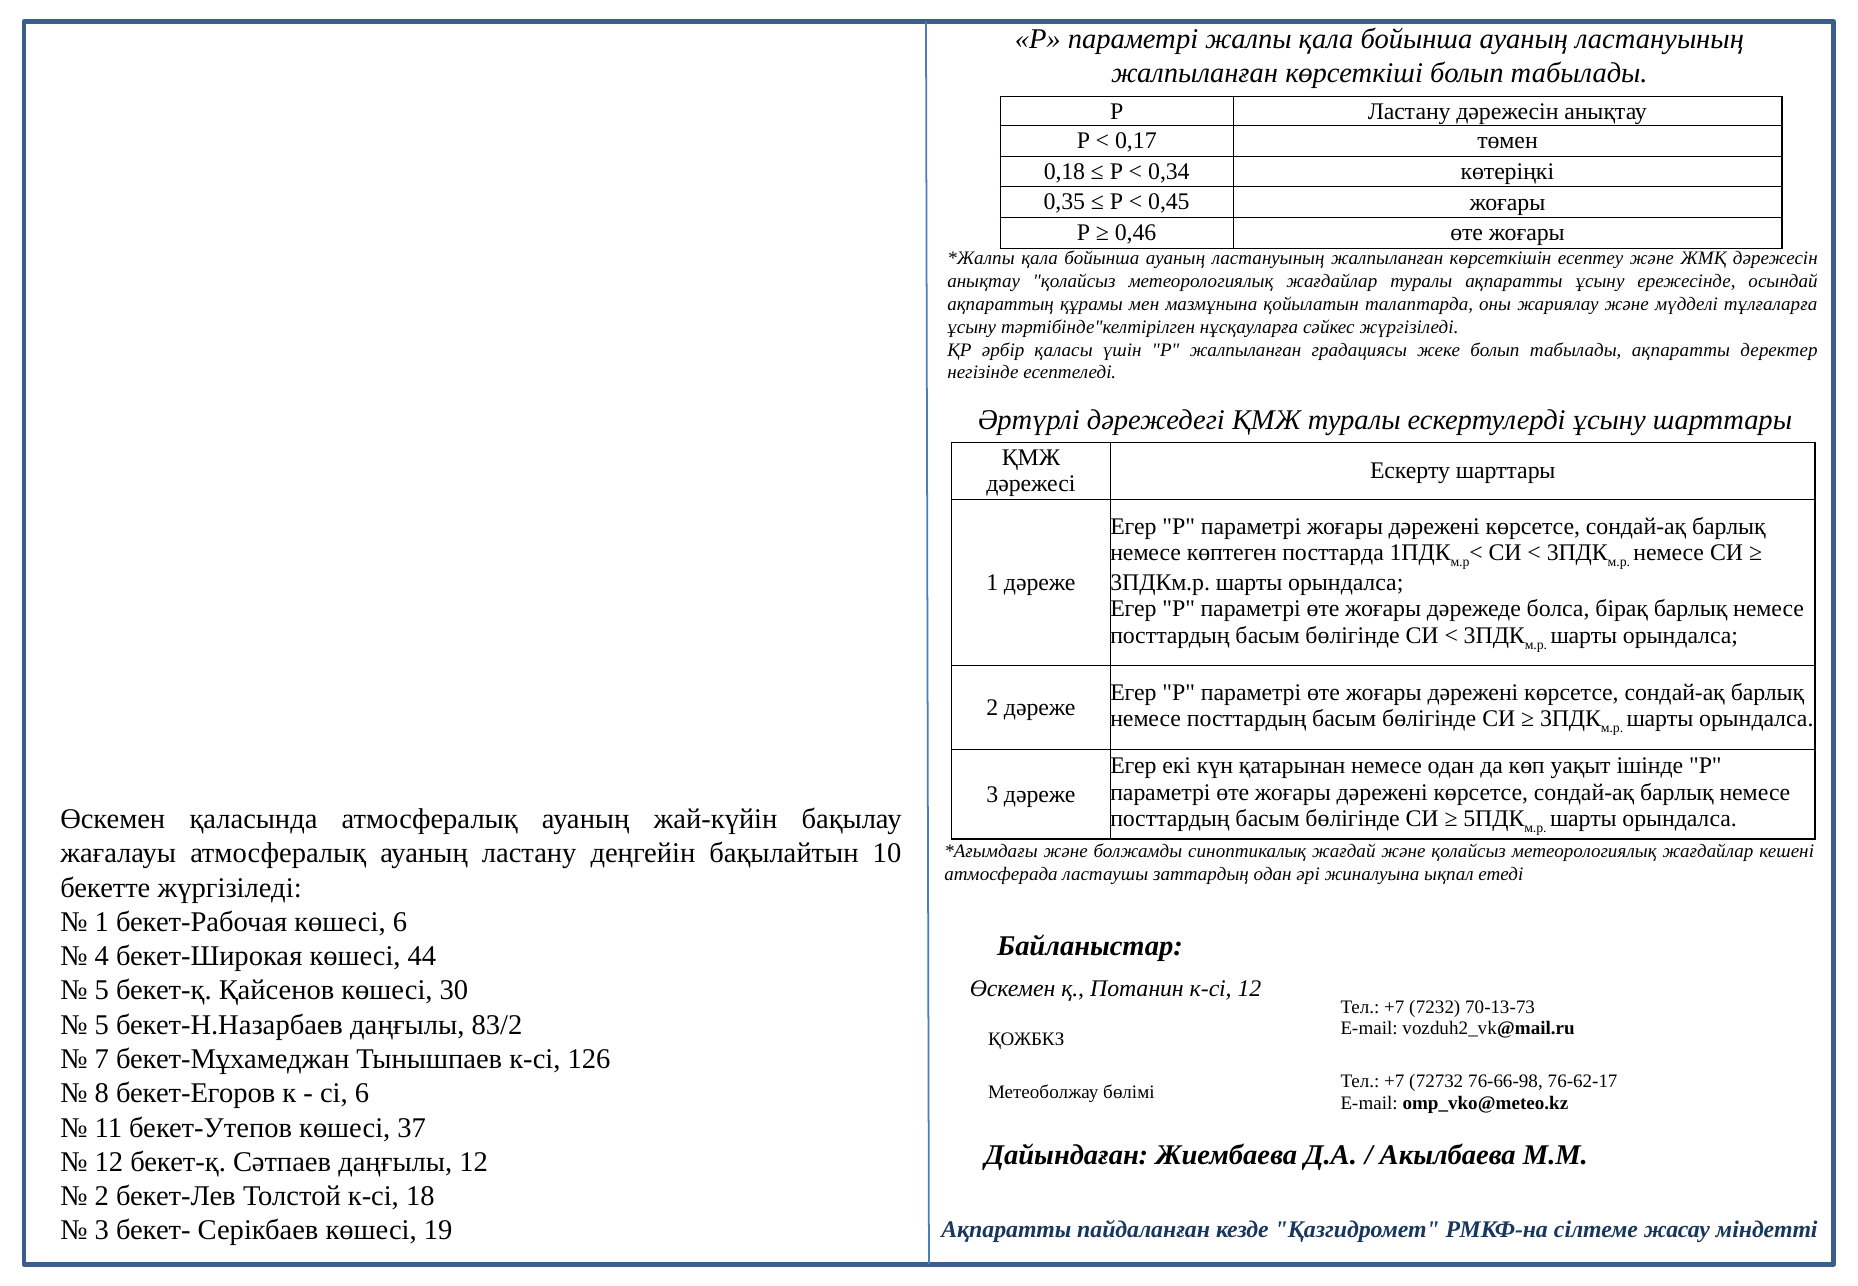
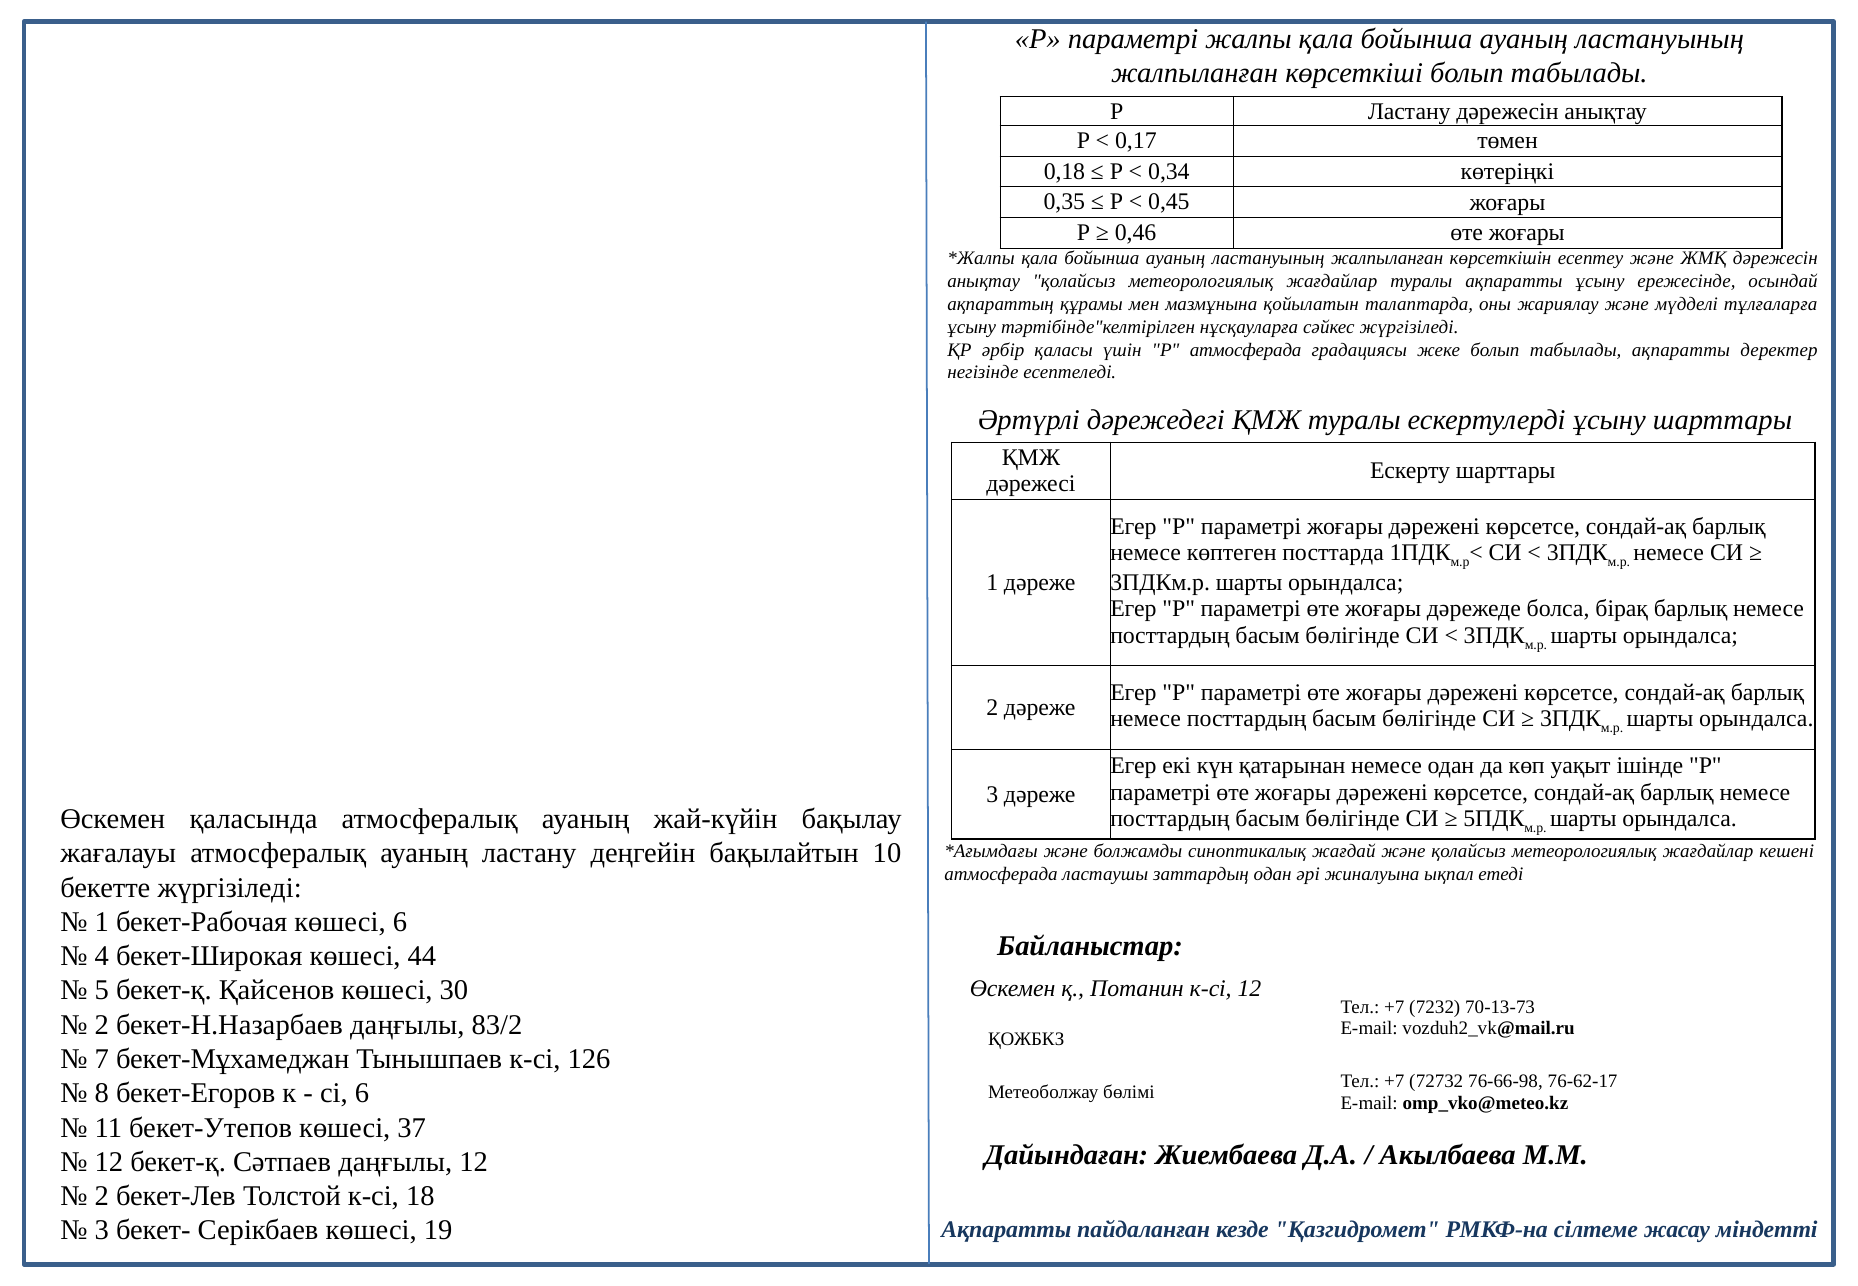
Р жалпыланған: жалпыланған -> атмосферада
5 at (102, 1025): 5 -> 2
